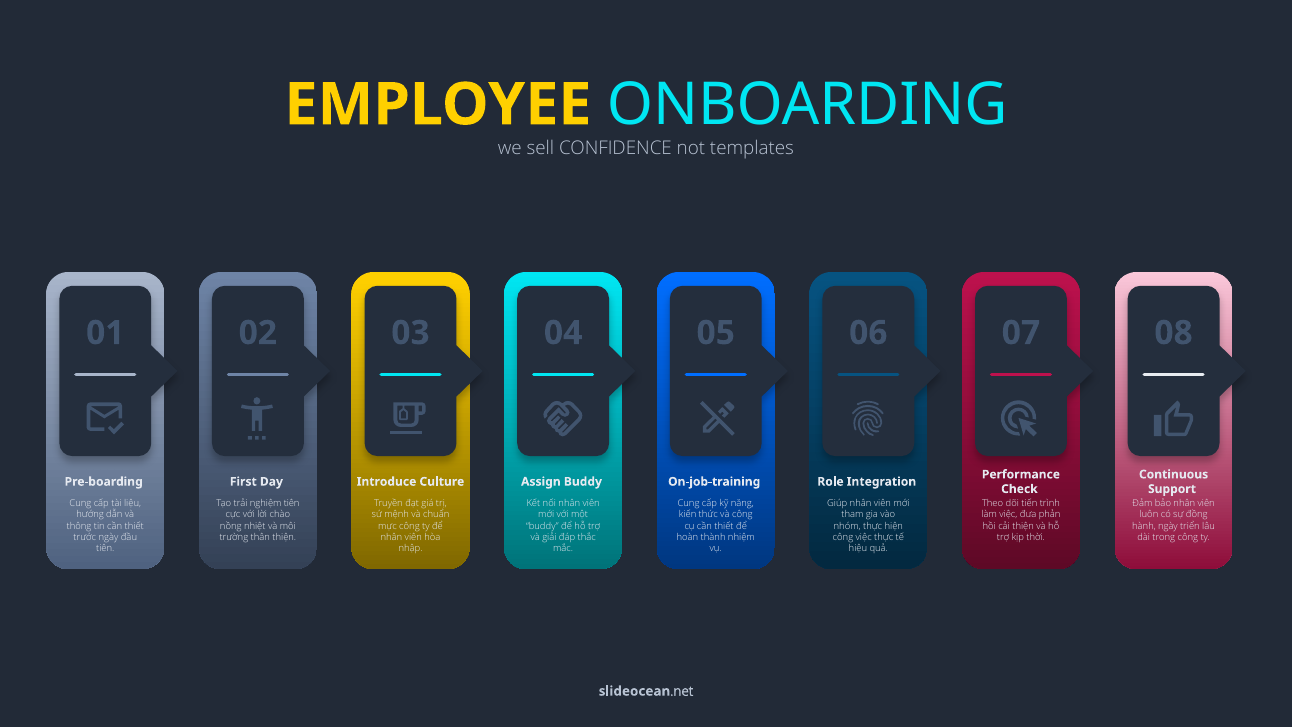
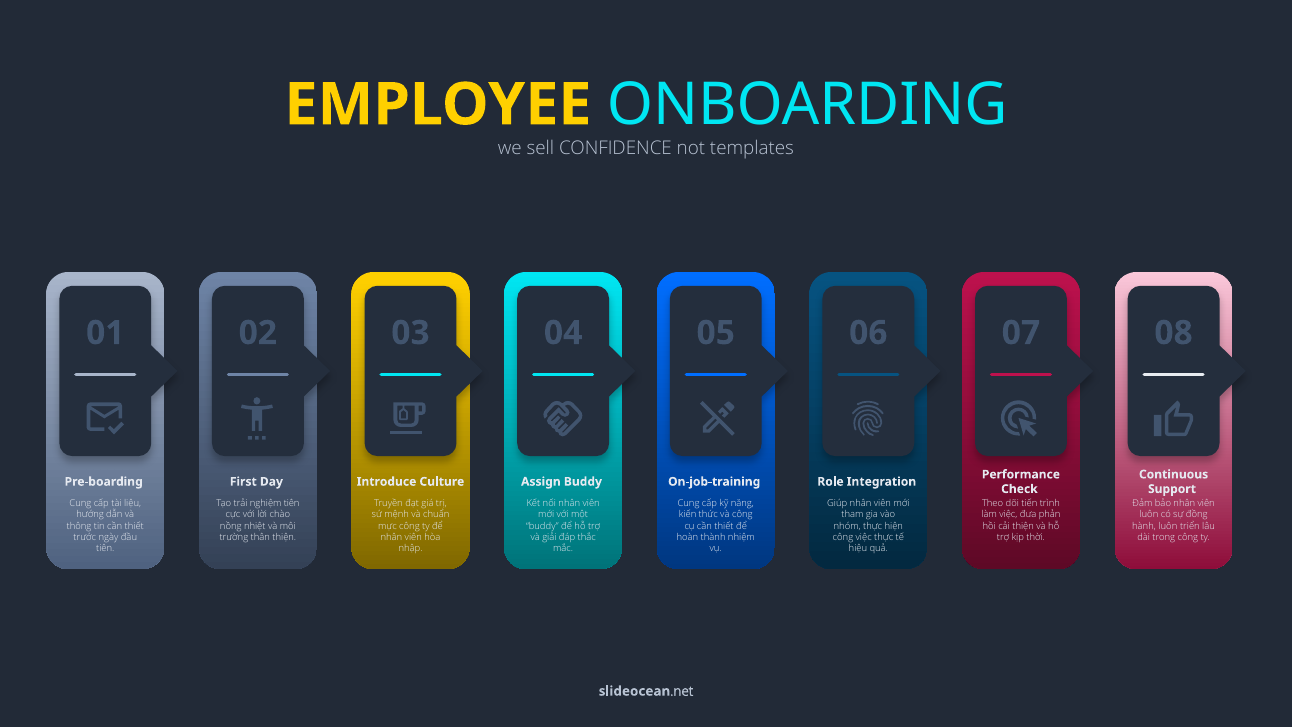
hành ngày: ngày -> luôn
